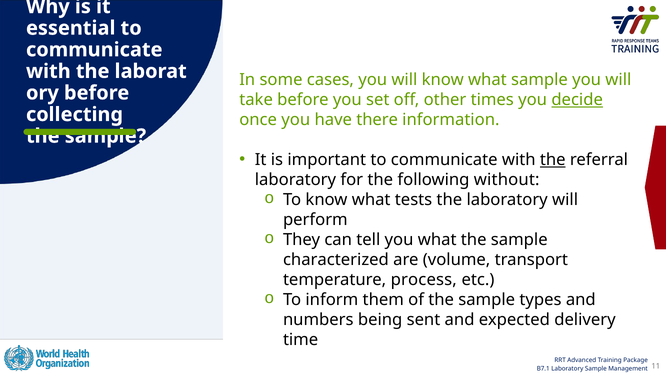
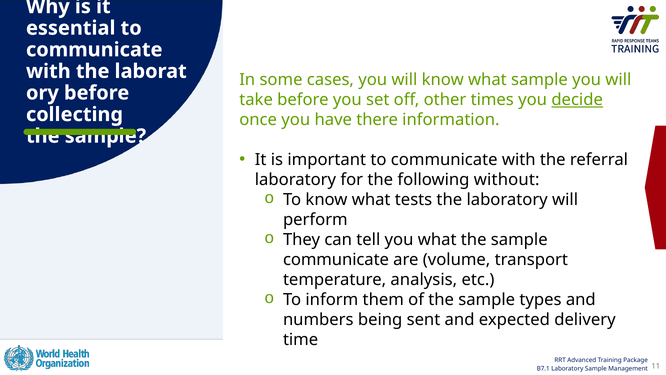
the at (553, 160) underline: present -> none
characterized at (336, 260): characterized -> communicate
process: process -> analysis
